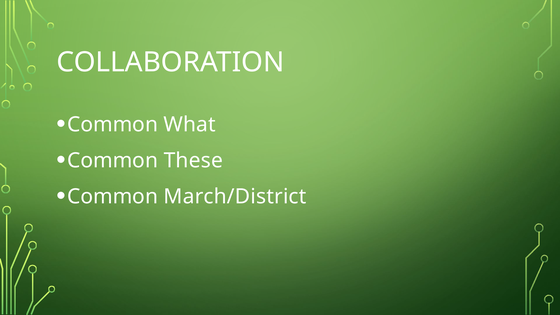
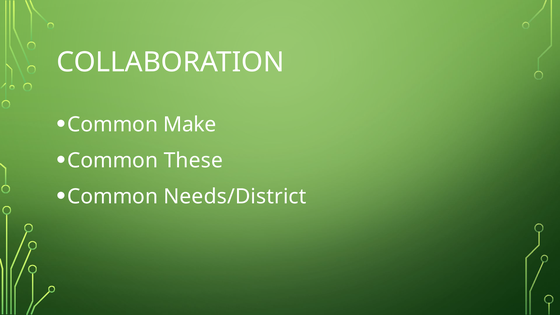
What: What -> Make
March/District: March/District -> Needs/District
